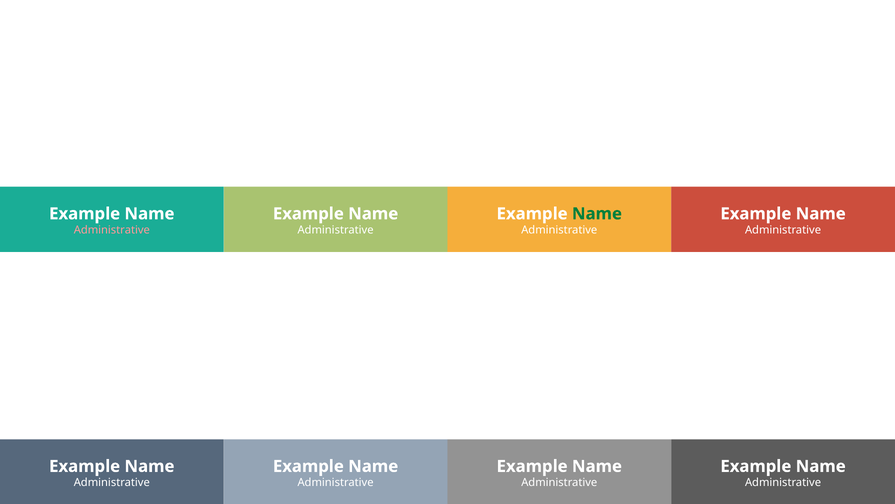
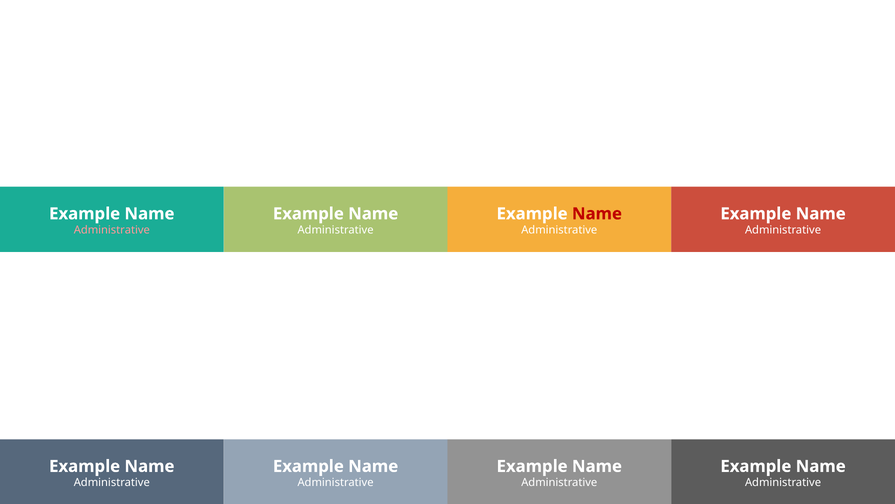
Name at (597, 214) colour: green -> red
